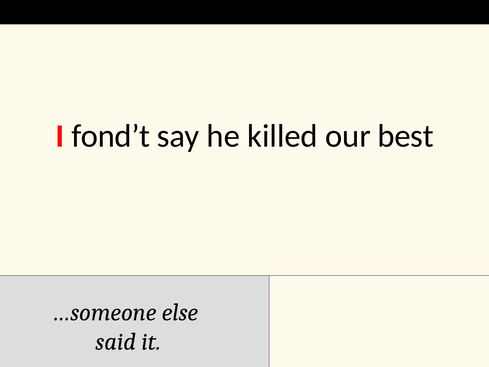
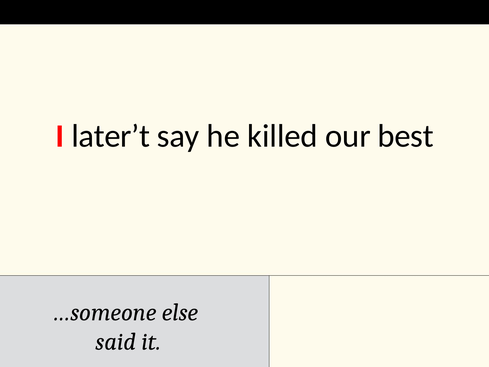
fond’t: fond’t -> later’t
